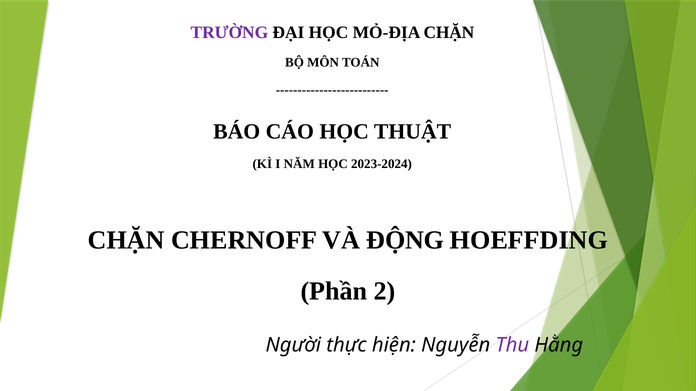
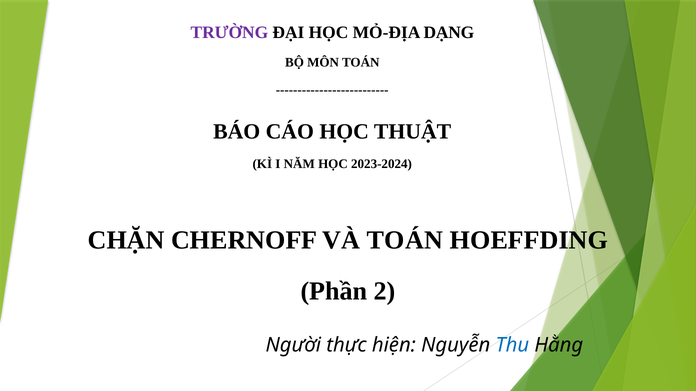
MỎ-ĐỊA CHẶN: CHẶN -> DẠNG
VÀ ĐỘNG: ĐỘNG -> TOÁN
Thu colour: purple -> blue
